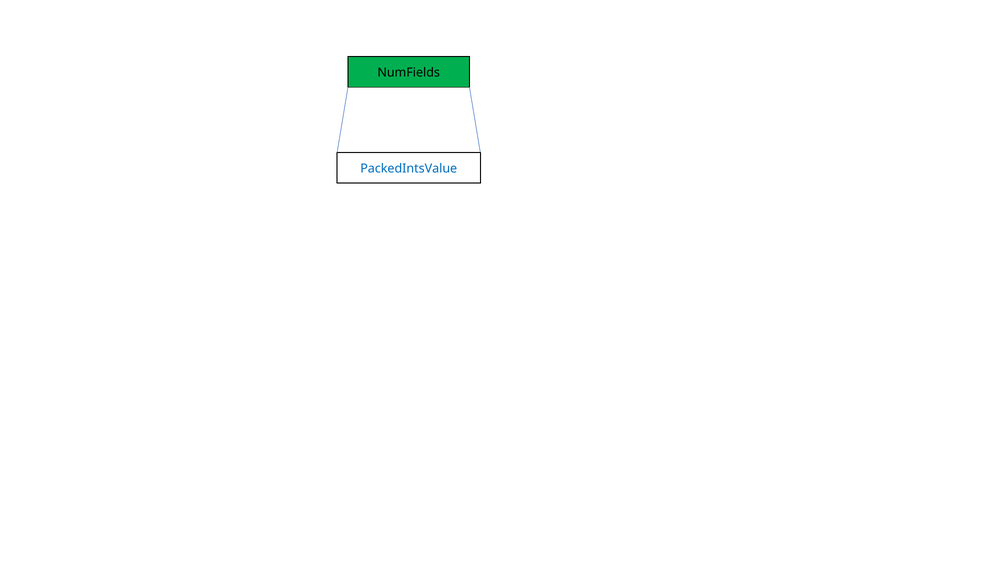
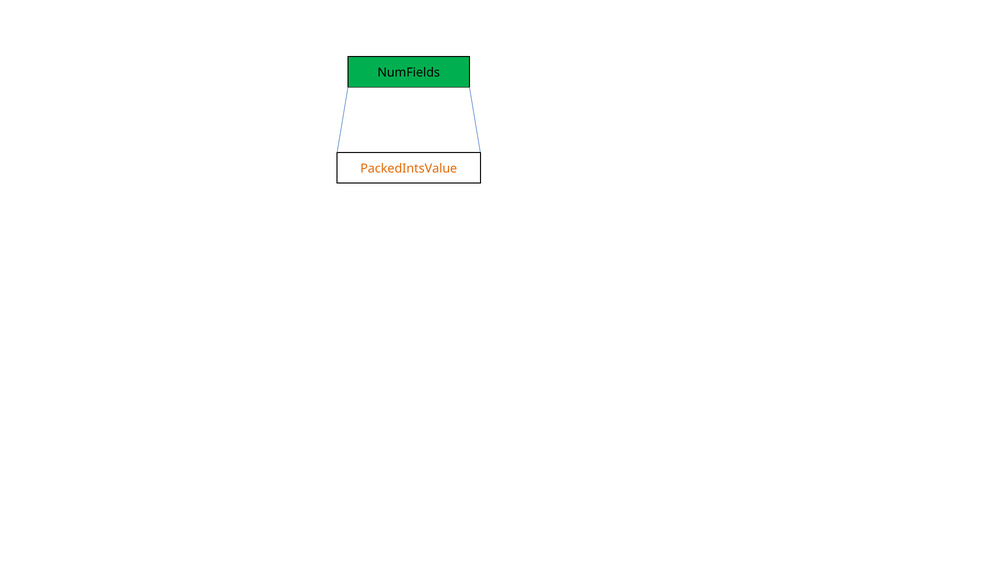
PackedIntsValue colour: blue -> orange
